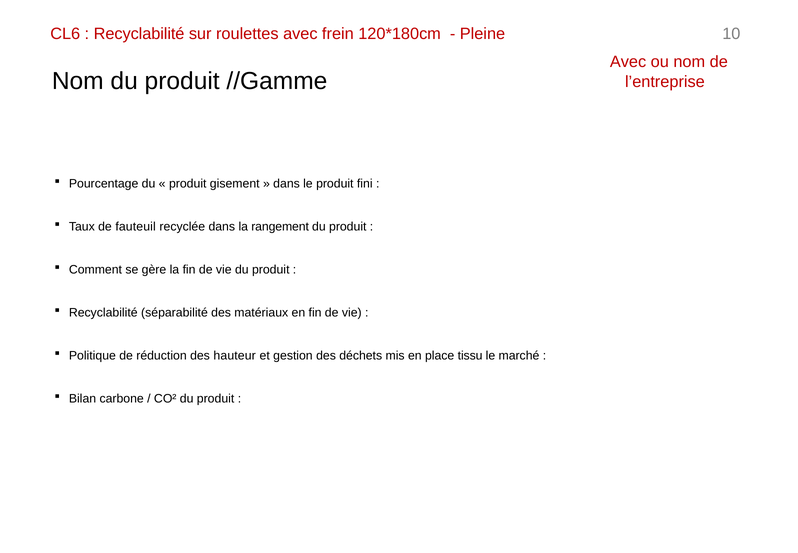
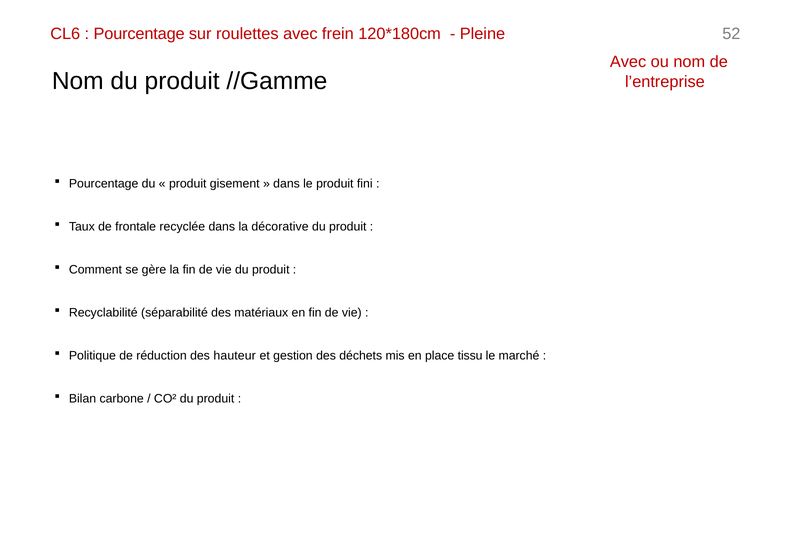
Recyclabilité at (139, 34): Recyclabilité -> Pourcentage
10: 10 -> 52
fauteuil: fauteuil -> frontale
rangement: rangement -> décorative
